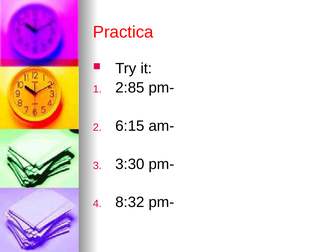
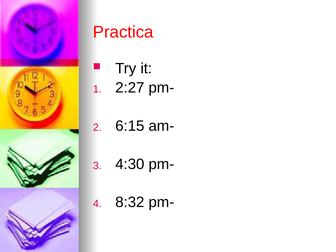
2:85: 2:85 -> 2:27
3:30: 3:30 -> 4:30
